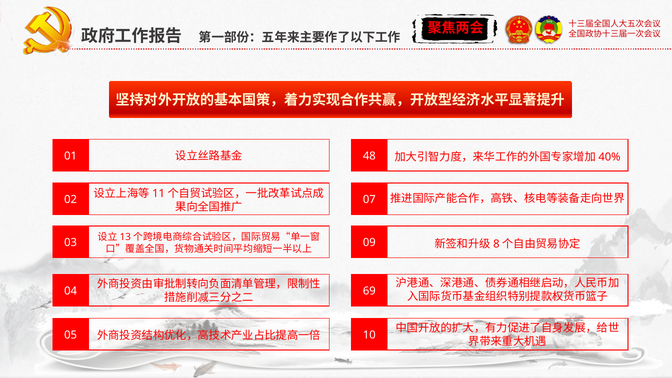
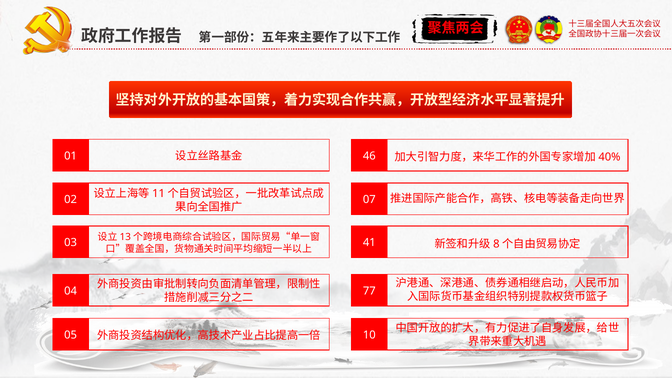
48: 48 -> 46
09: 09 -> 41
69: 69 -> 77
